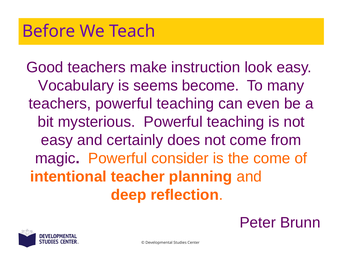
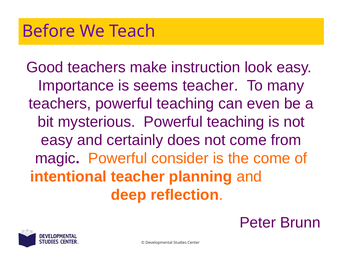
Vocabulary: Vocabulary -> Importance
seems become: become -> teacher
